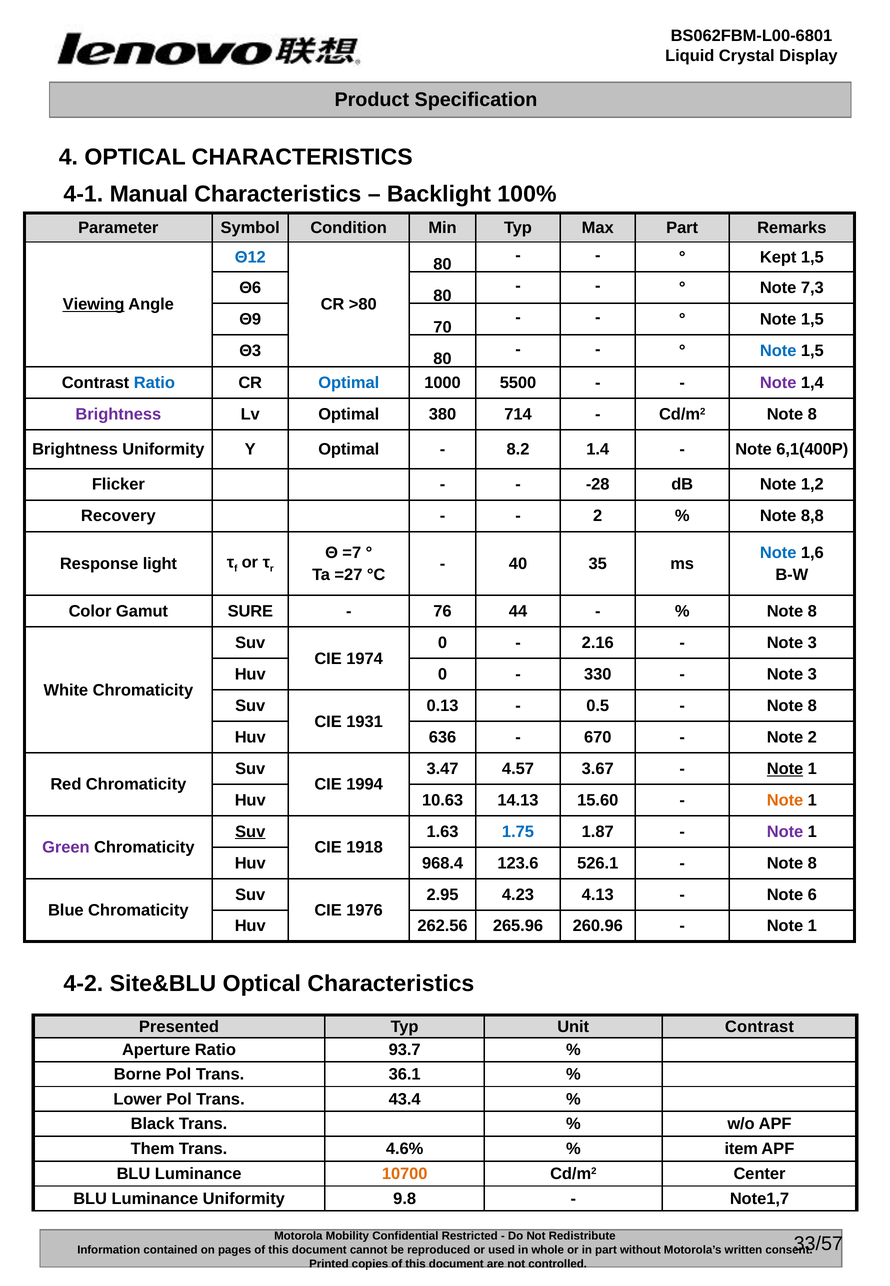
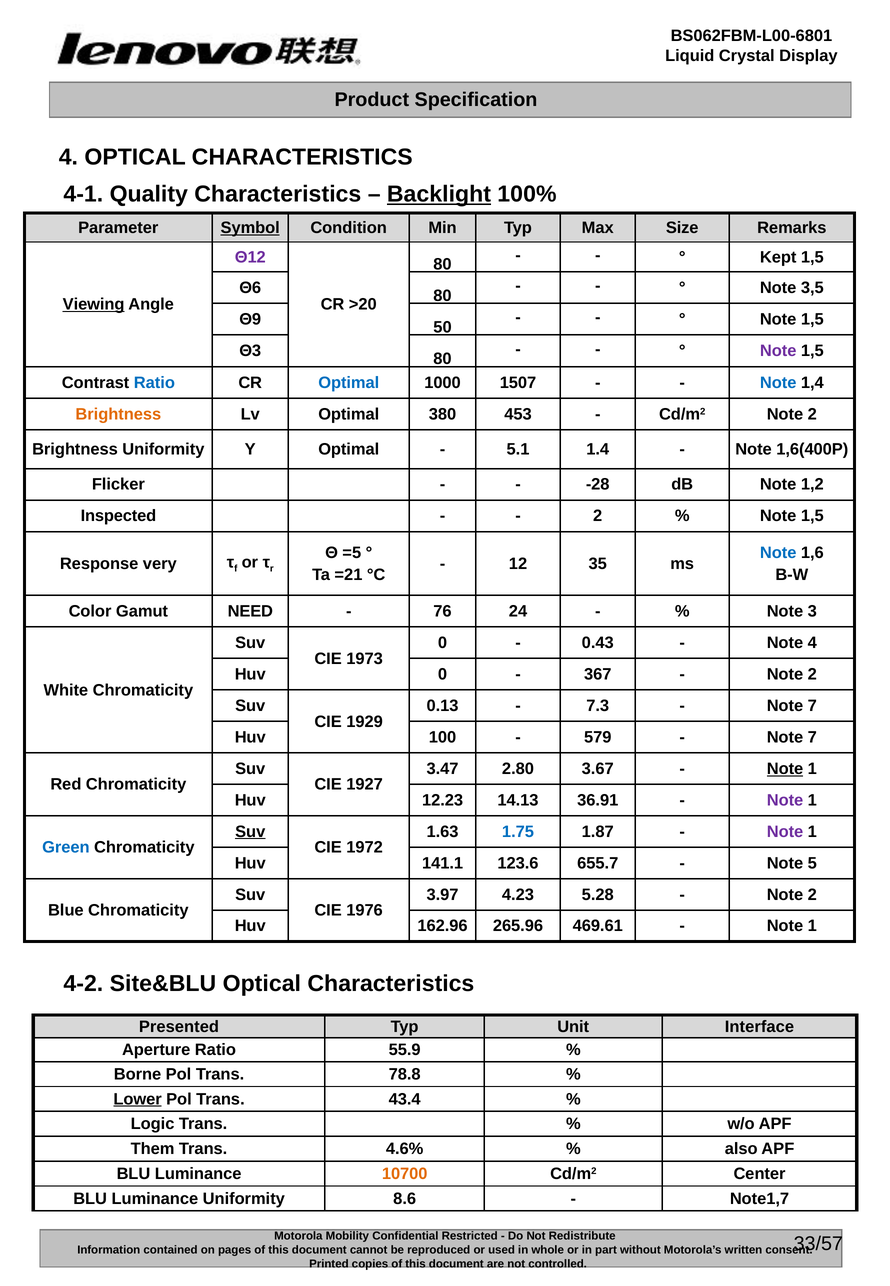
Manual: Manual -> Quality
Backlight underline: none -> present
Symbol underline: none -> present
Max Part: Part -> Size
Θ12 colour: blue -> purple
7,3: 7,3 -> 3,5
>80: >80 -> >20
70: 70 -> 50
Note at (778, 351) colour: blue -> purple
5500: 5500 -> 1507
Note at (778, 382) colour: purple -> blue
Brightness at (118, 414) colour: purple -> orange
714: 714 -> 453
Cd/m2 Note 8: 8 -> 2
8.2: 8.2 -> 5.1
6,1(400P: 6,1(400P -> 1,6(400P
Recovery: Recovery -> Inspected
8,8 at (812, 516): 8,8 -> 1,5
=7: =7 -> =5
light: light -> very
40: 40 -> 12
=27: =27 -> =21
SURE: SURE -> NEED
44: 44 -> 24
8 at (812, 611): 8 -> 3
2.16: 2.16 -> 0.43
3 at (812, 643): 3 -> 4
1974: 1974 -> 1973
330: 330 -> 367
3 at (812, 674): 3 -> 2
0.5: 0.5 -> 7.3
8 at (812, 706): 8 -> 7
1931: 1931 -> 1929
636: 636 -> 100
670: 670 -> 579
2 at (812, 737): 2 -> 7
4.57: 4.57 -> 2.80
1994: 1994 -> 1927
10.63: 10.63 -> 12.23
15.60: 15.60 -> 36.91
Note at (785, 800) colour: orange -> purple
Green colour: purple -> blue
1918: 1918 -> 1972
968.4: 968.4 -> 141.1
526.1: 526.1 -> 655.7
8 at (812, 863): 8 -> 5
2.95: 2.95 -> 3.97
4.13: 4.13 -> 5.28
6 at (812, 894): 6 -> 2
262.56: 262.56 -> 162.96
260.96: 260.96 -> 469.61
Unit Contrast: Contrast -> Interface
93.7: 93.7 -> 55.9
36.1: 36.1 -> 78.8
Lower underline: none -> present
Black: Black -> Logic
item: item -> also
9.8: 9.8 -> 8.6
